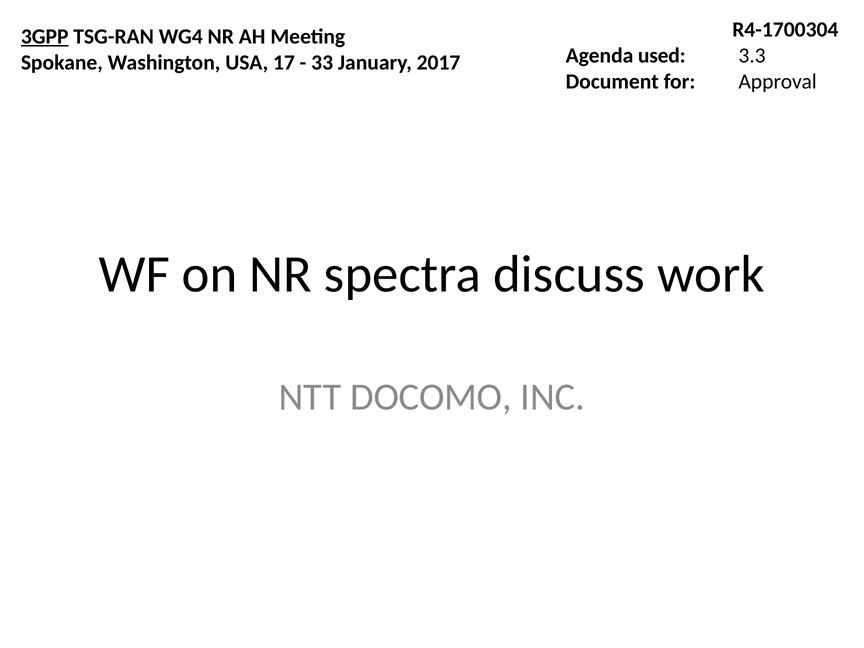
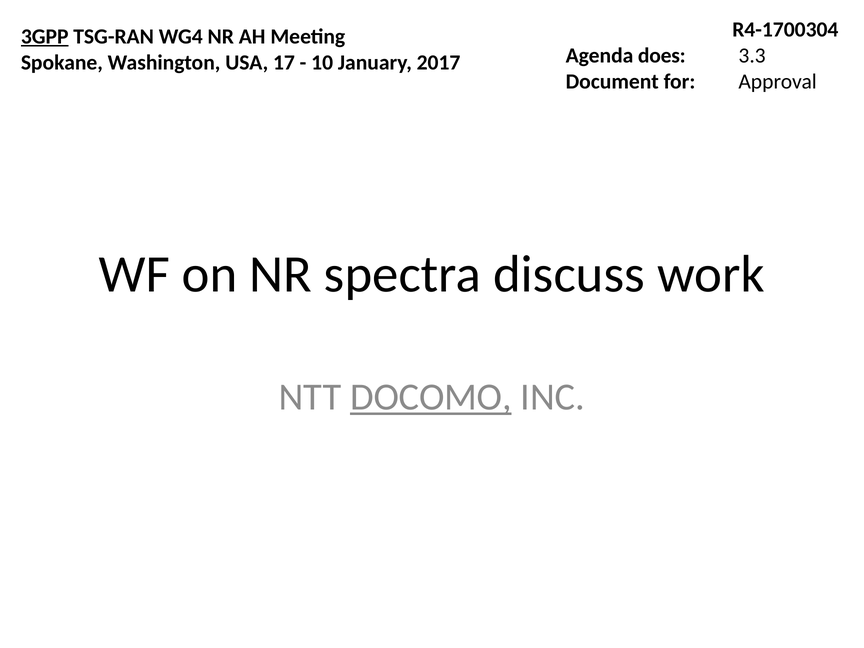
used: used -> does
33: 33 -> 10
DOCOMO underline: none -> present
